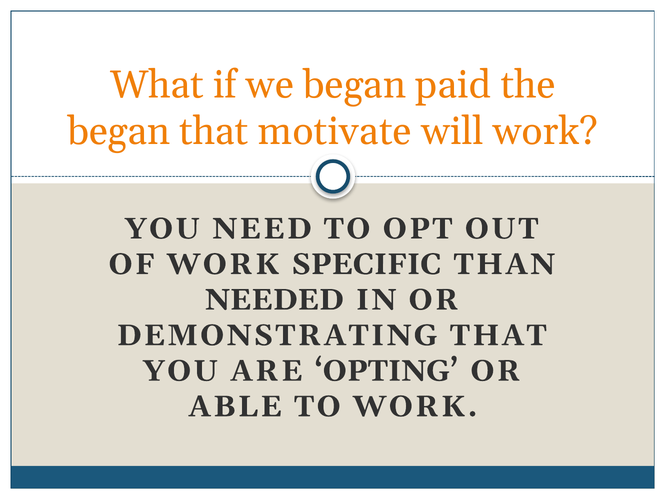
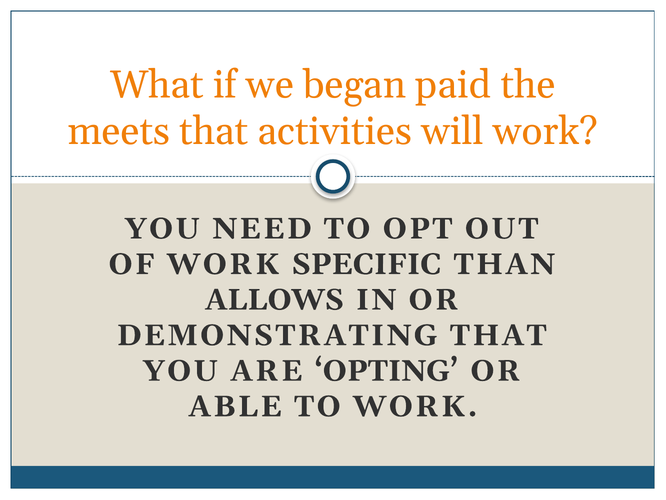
began at (119, 131): began -> meets
motivate: motivate -> activities
NEEDED: NEEDED -> ALLOWS
